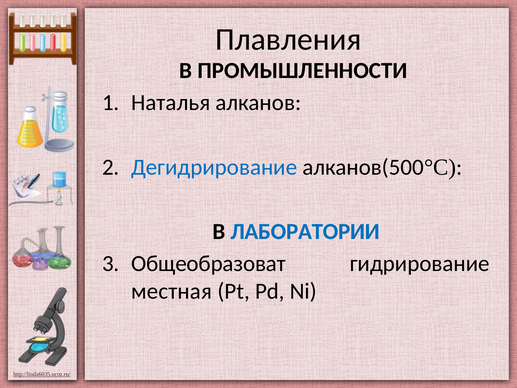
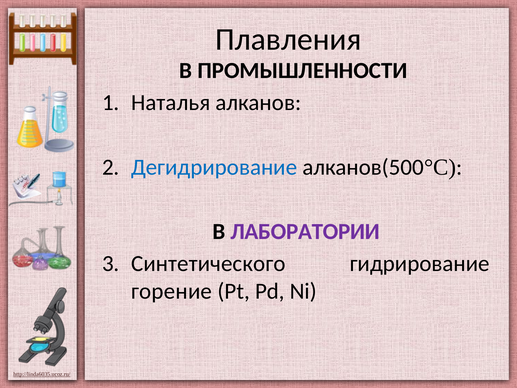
ЛАБОРАТОРИИ colour: blue -> purple
Общеобразоват: Общеобразоват -> Синтетического
местная: местная -> горение
